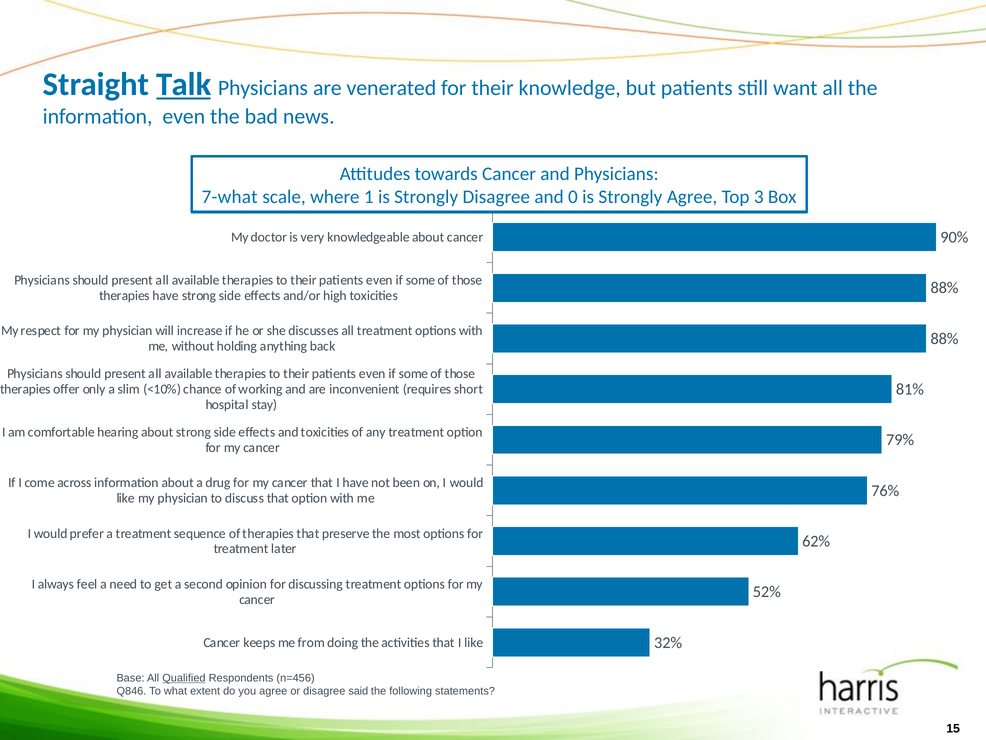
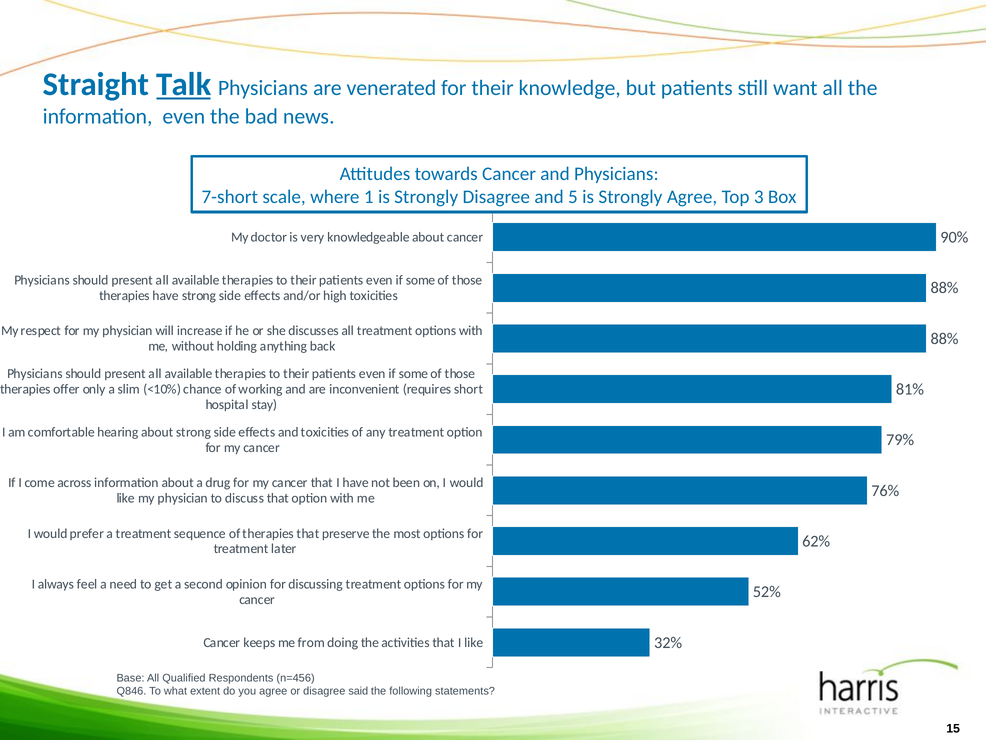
7-what: 7-what -> 7-short
0: 0 -> 5
Qualified underline: present -> none
